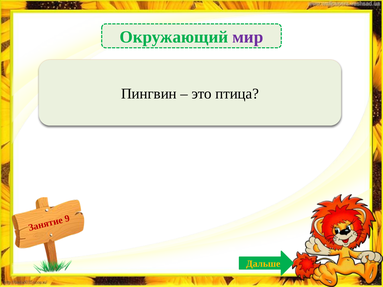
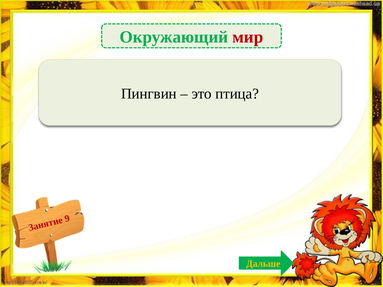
мир colour: purple -> red
